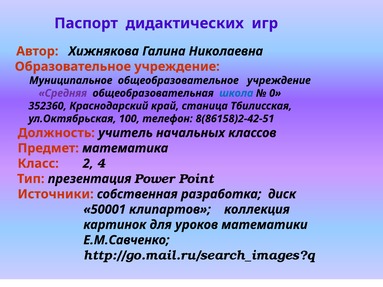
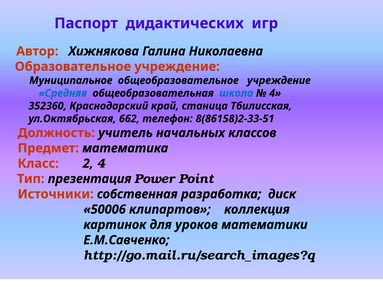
Средняя colour: purple -> blue
0 at (275, 93): 0 -> 4
100: 100 -> 662
8(86158)2-42-51: 8(86158)2-42-51 -> 8(86158)2-33-51
50001: 50001 -> 50006
